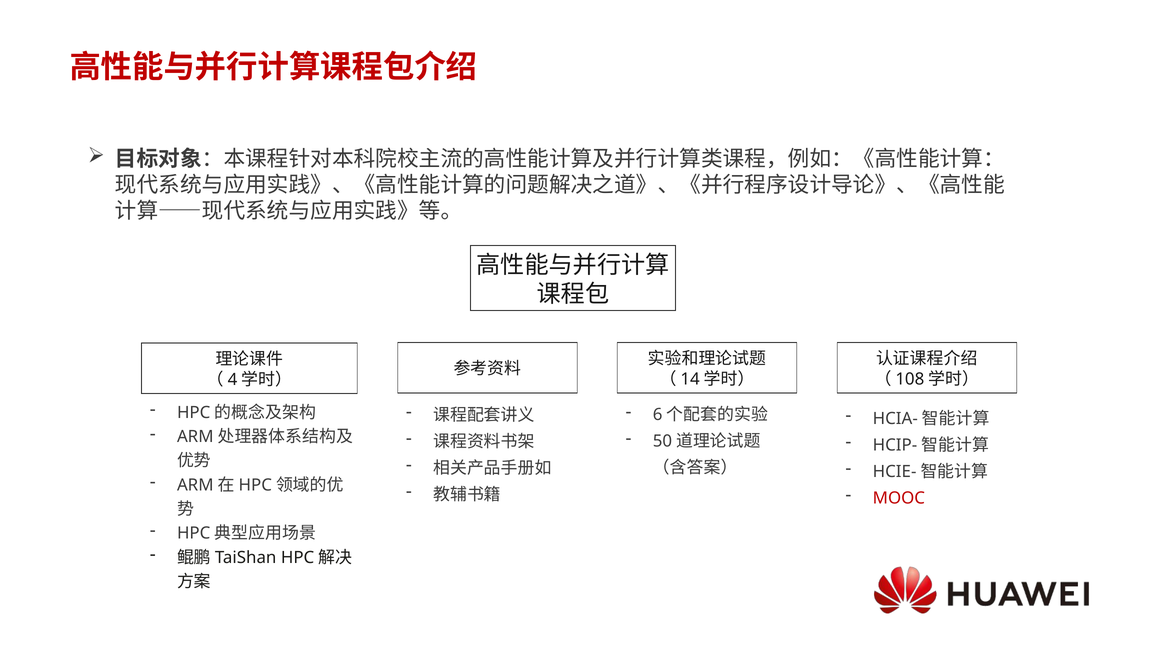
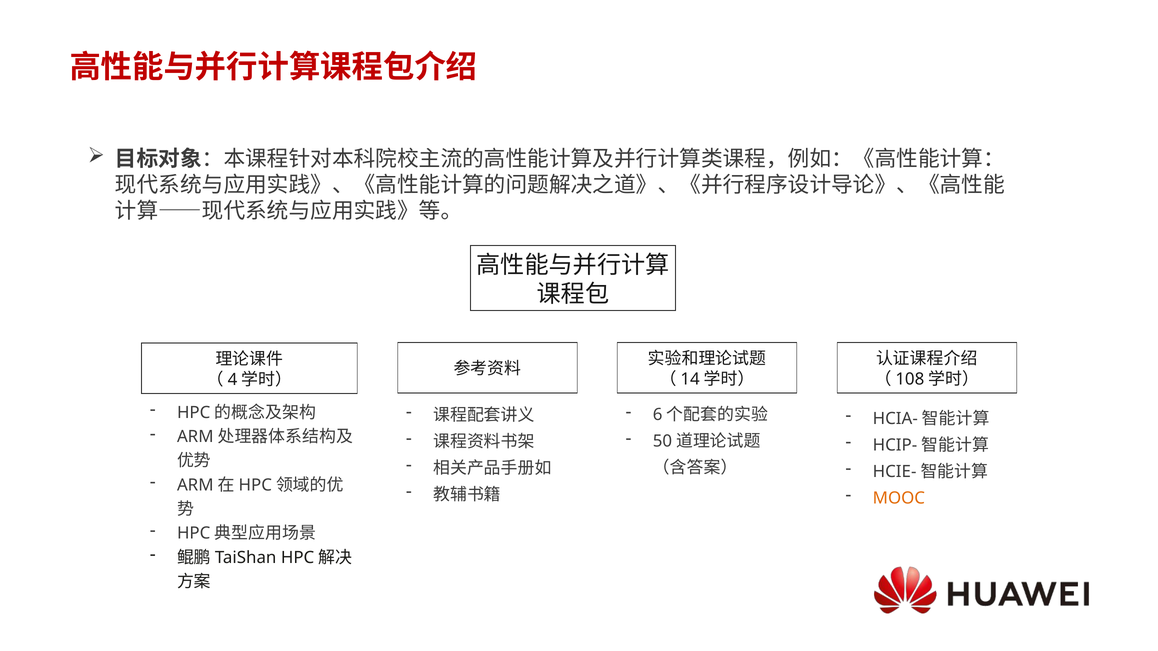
MOOC colour: red -> orange
